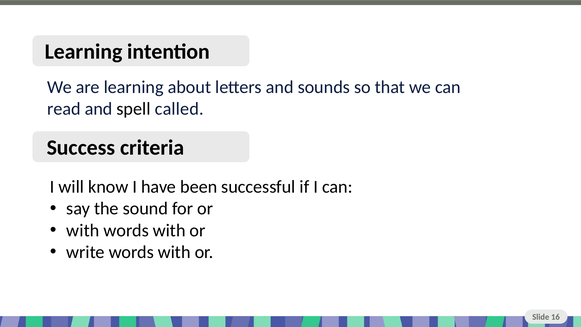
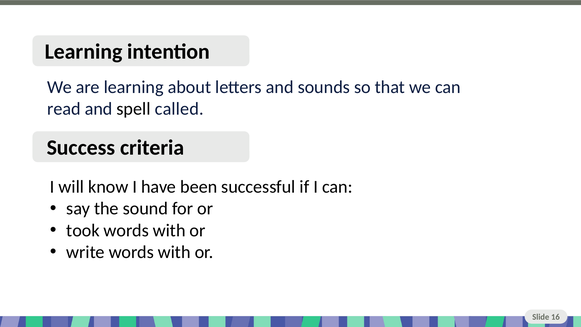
with at (83, 230): with -> took
